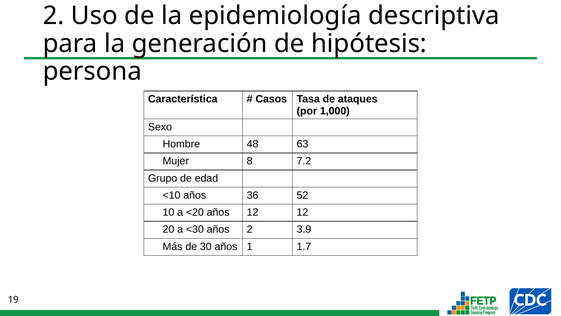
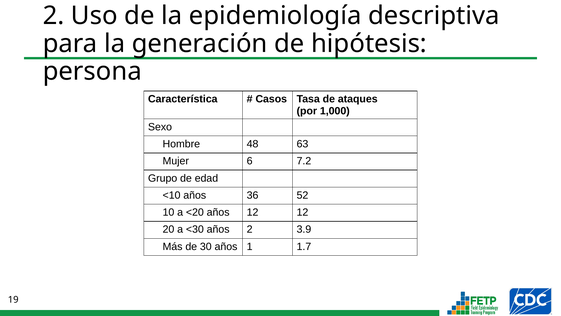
8: 8 -> 6
